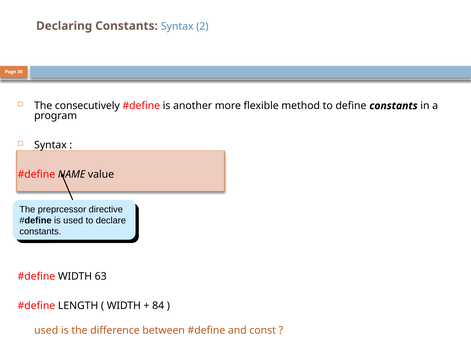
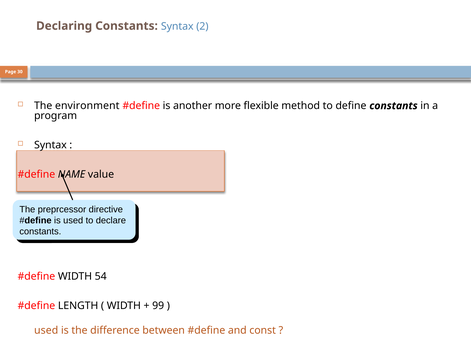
consecutively: consecutively -> environment
63: 63 -> 54
84: 84 -> 99
